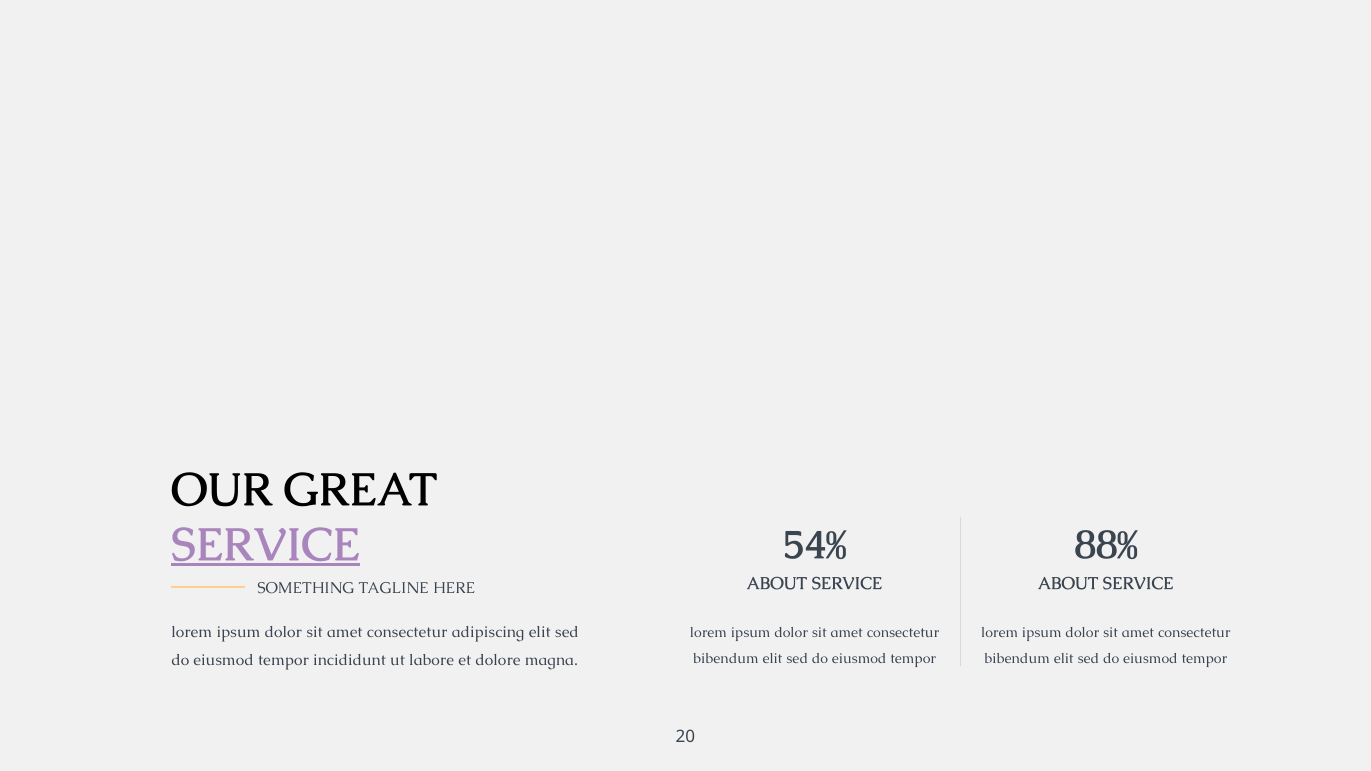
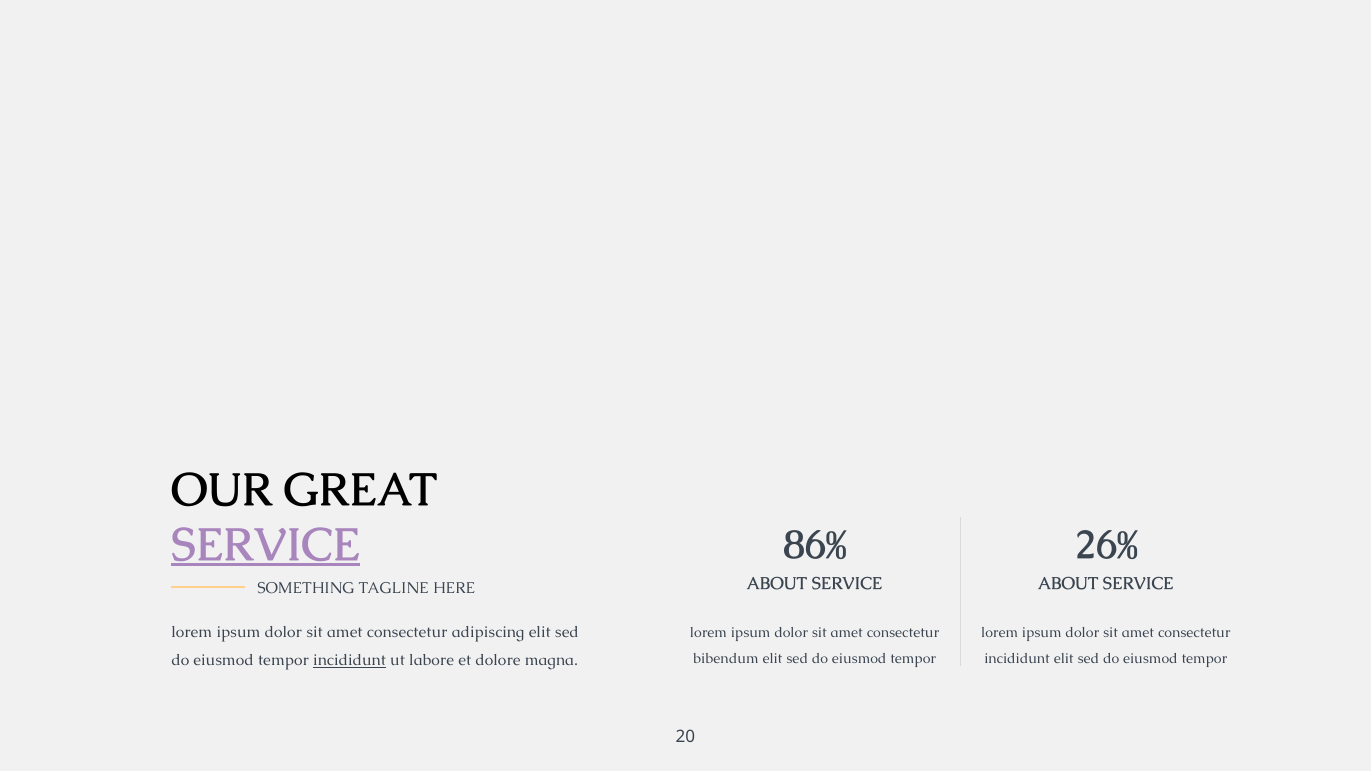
54%: 54% -> 86%
88%: 88% -> 26%
bibendum at (1017, 659): bibendum -> incididunt
incididunt at (350, 660) underline: none -> present
